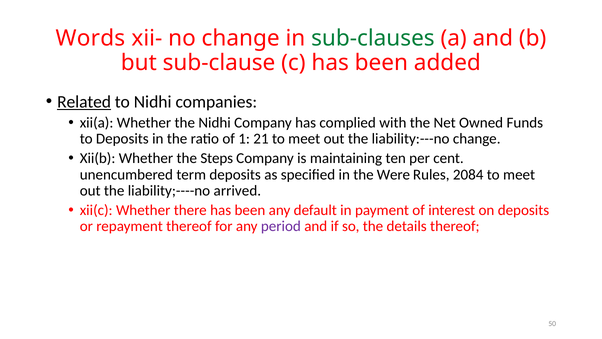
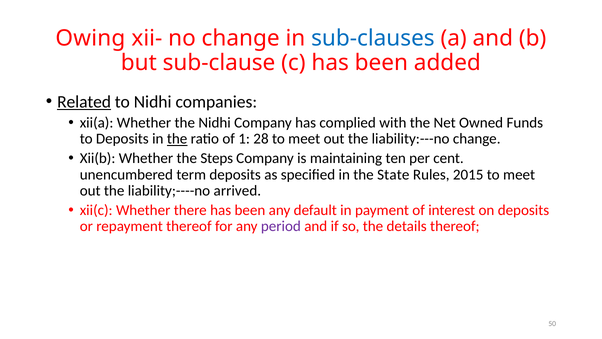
Words: Words -> Owing
sub-clauses colour: green -> blue
the at (177, 139) underline: none -> present
21: 21 -> 28
Were: Were -> State
2084: 2084 -> 2015
